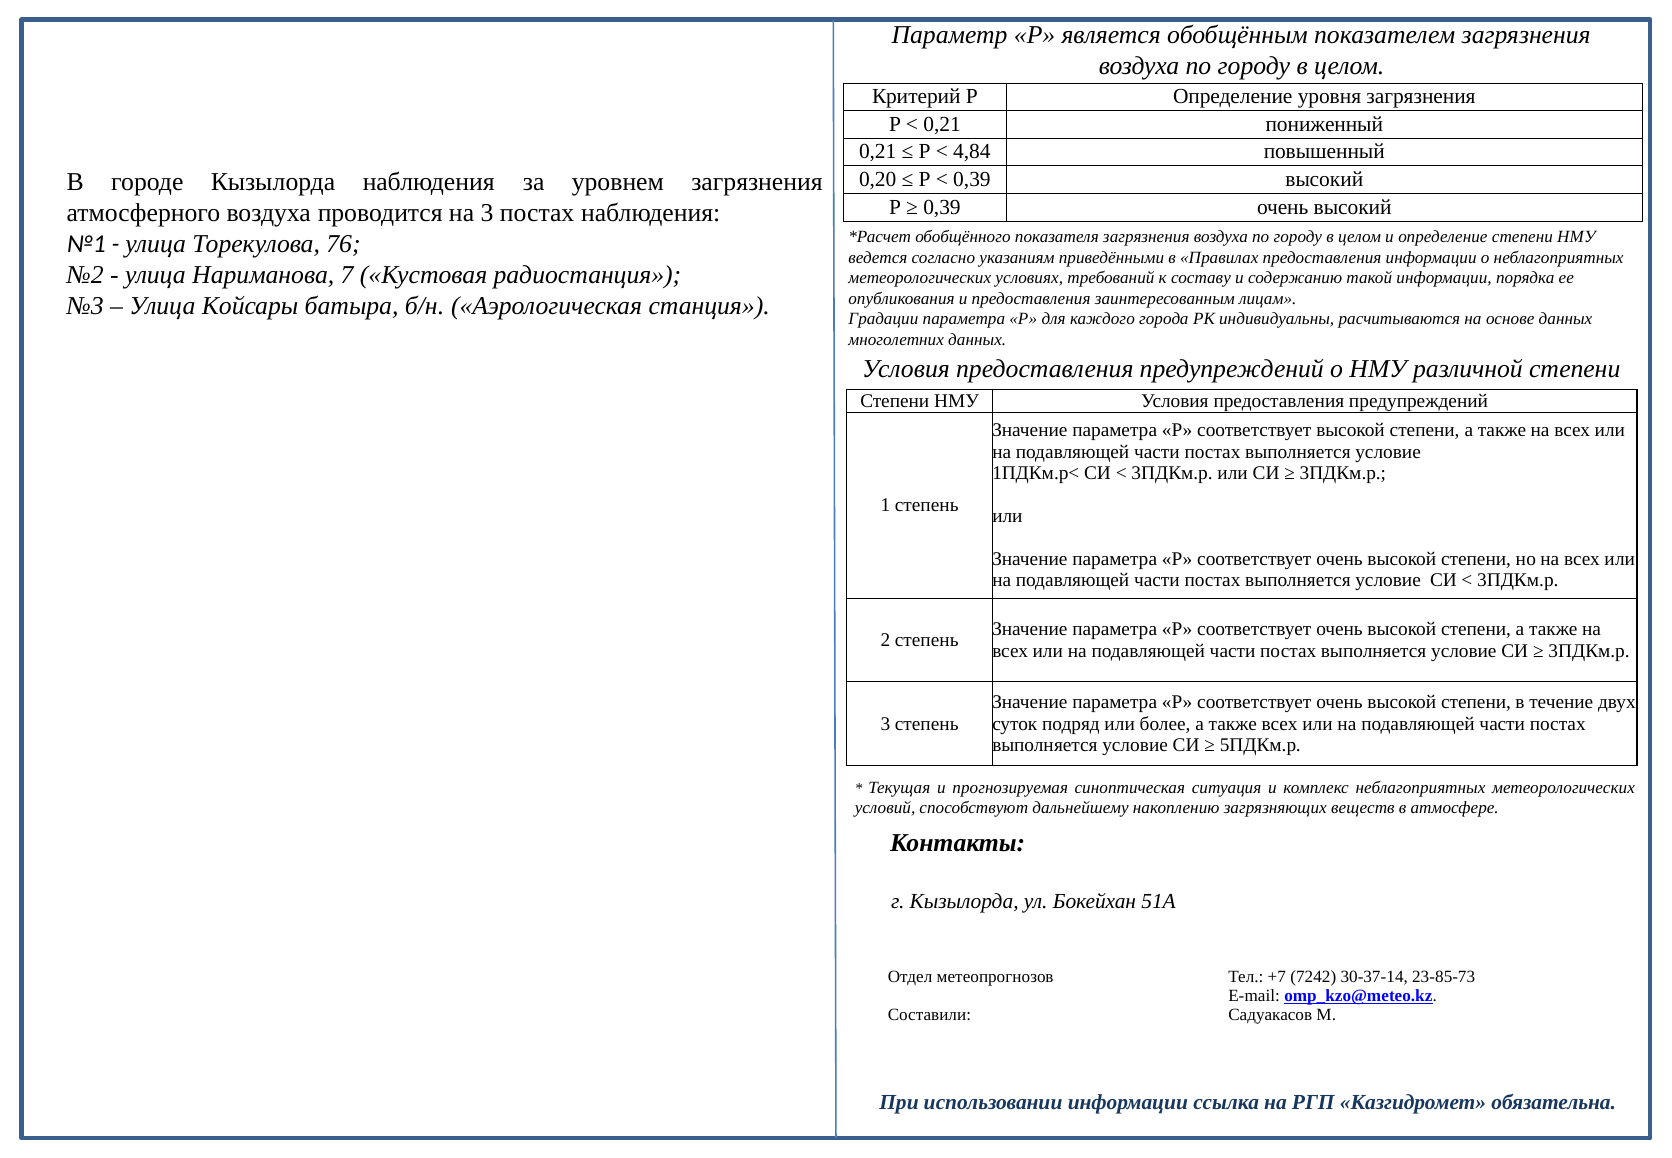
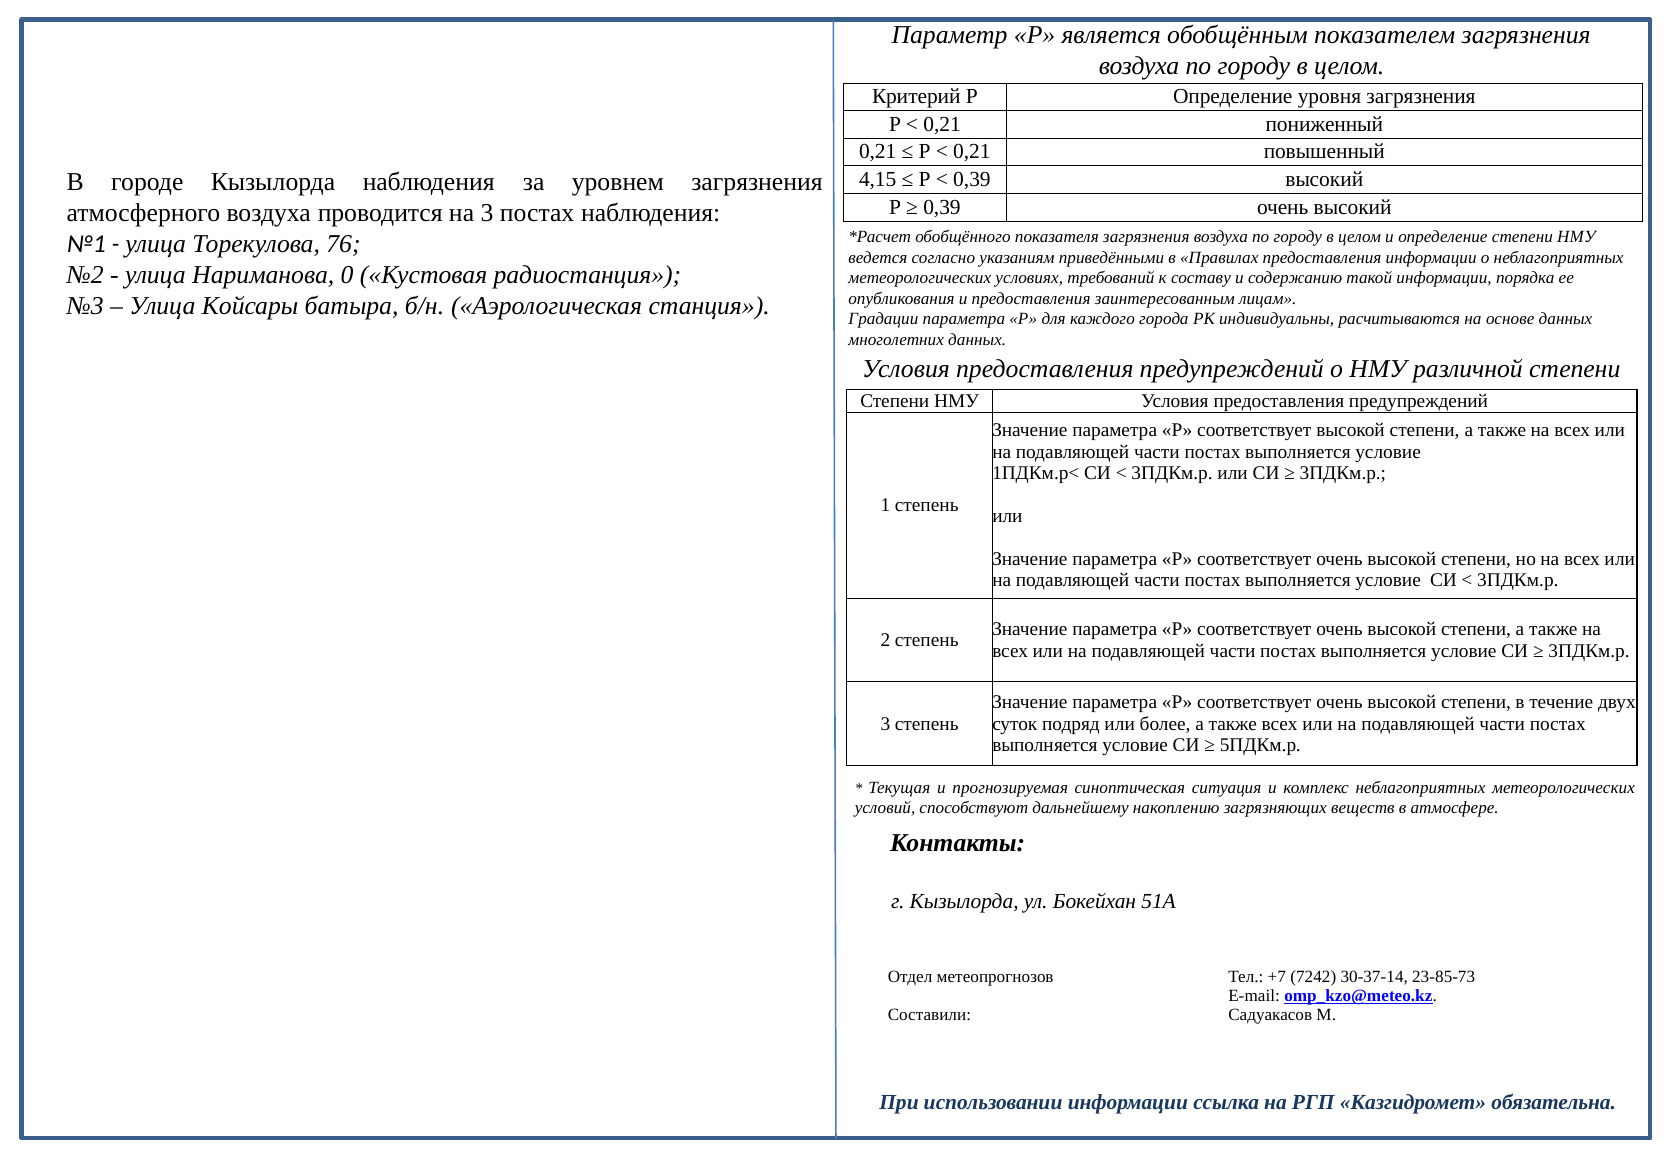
4,84 at (972, 152): 4,84 -> 0,21
0,20: 0,20 -> 4,15
7: 7 -> 0
